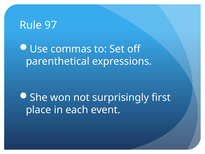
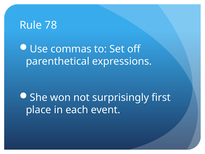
97: 97 -> 78
